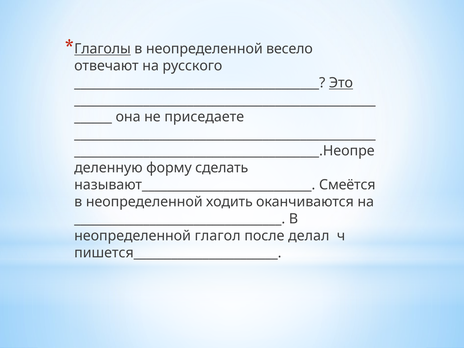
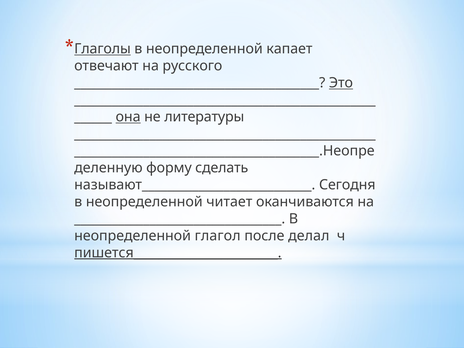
весело: весело -> капает
она underline: none -> present
приседаете: приседаете -> литературы
Смеётся: Смеётся -> Сегодня
ходить: ходить -> читает
пишется_______________________ underline: none -> present
